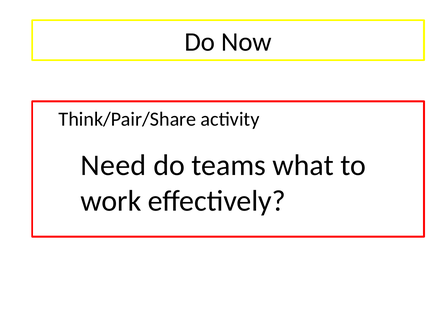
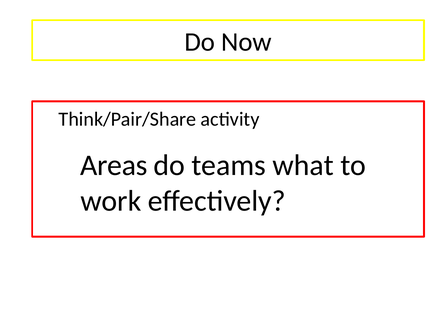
Need: Need -> Areas
